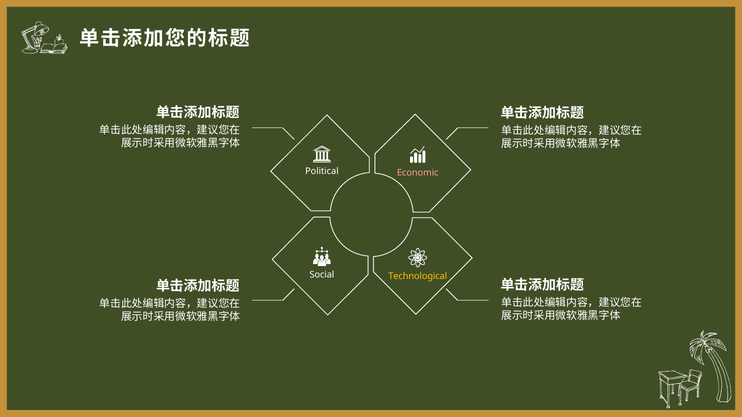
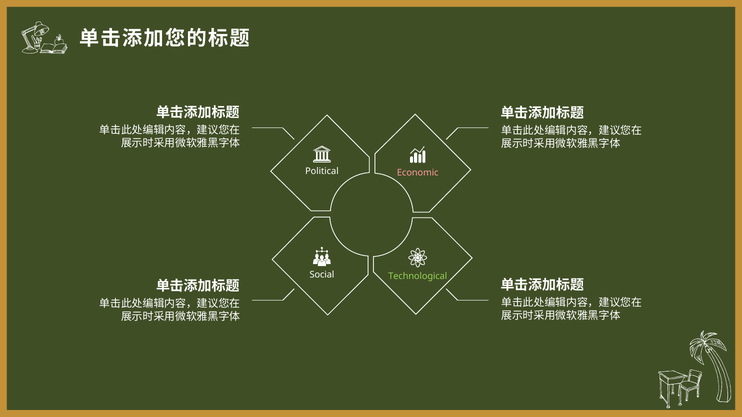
Technological colour: yellow -> light green
